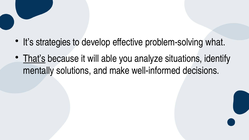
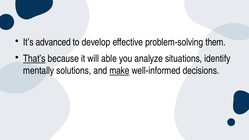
strategies: strategies -> advanced
what: what -> them
make underline: none -> present
